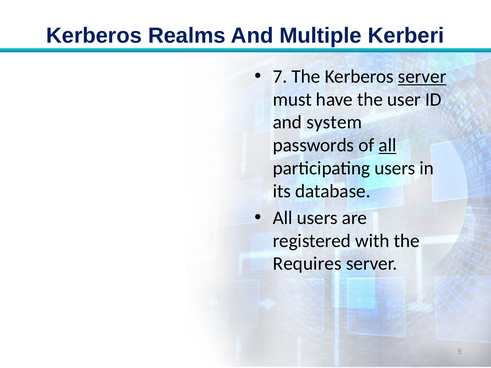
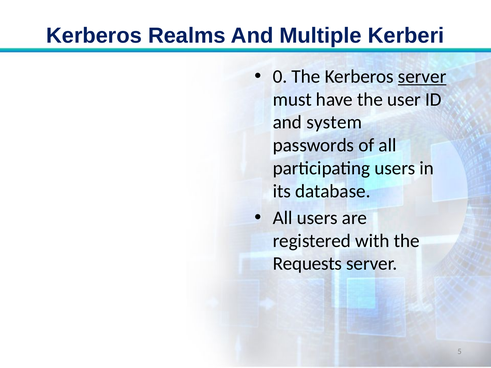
7: 7 -> 0
all at (388, 145) underline: present -> none
Requires: Requires -> Requests
